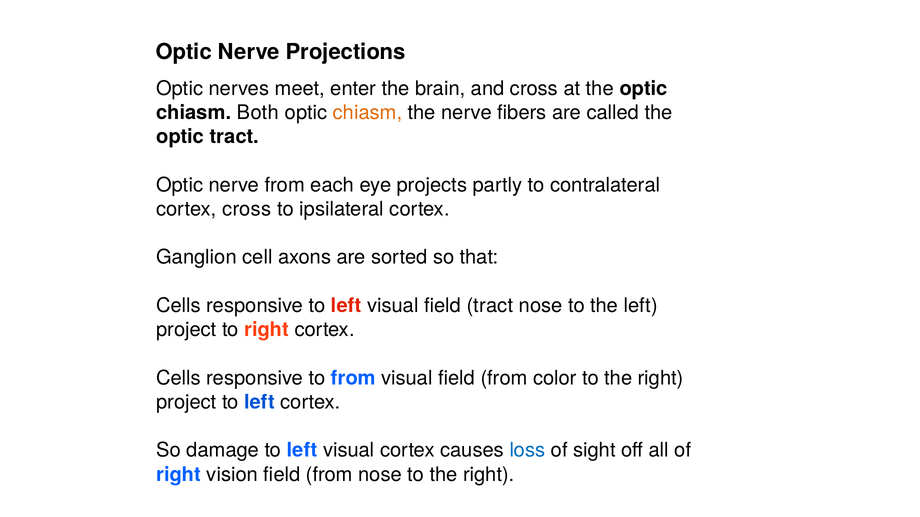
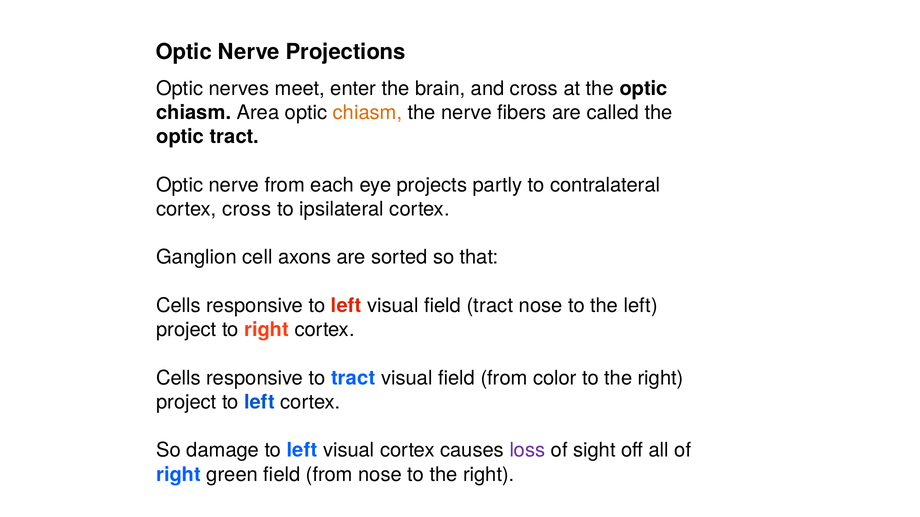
Both: Both -> Area
to from: from -> tract
loss colour: blue -> purple
vision: vision -> green
